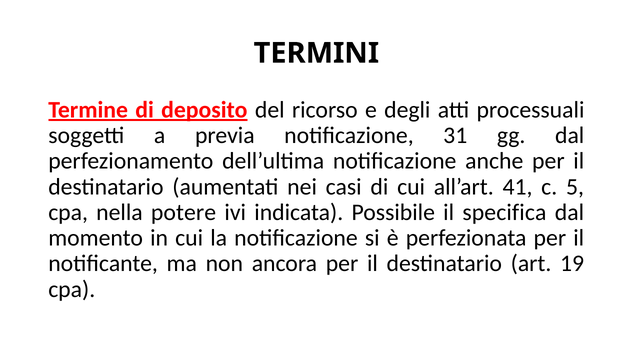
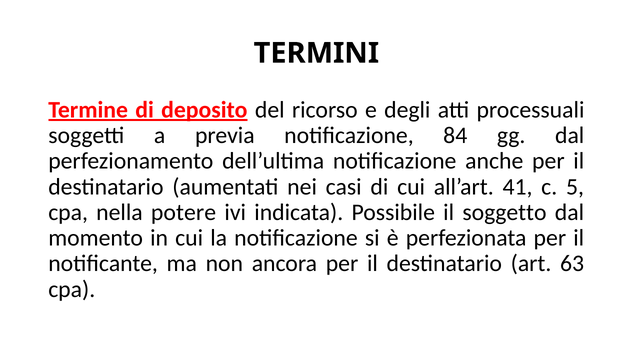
31: 31 -> 84
specifica: specifica -> soggetto
19: 19 -> 63
